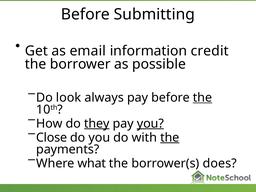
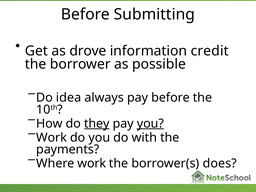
email: email -> drove
look: look -> idea
the at (203, 98) underline: present -> none
Close at (52, 138): Close -> Work
the at (170, 138) underline: present -> none
Where what: what -> work
